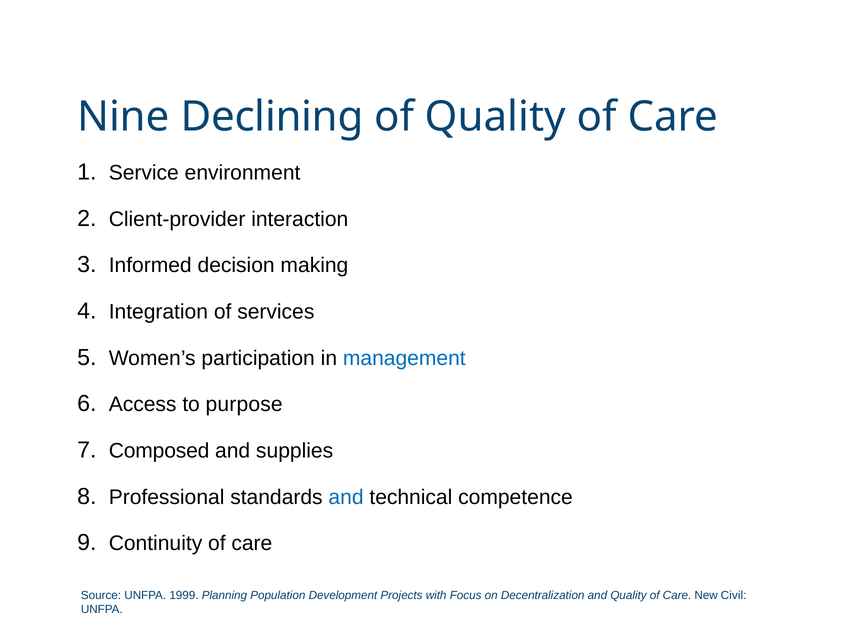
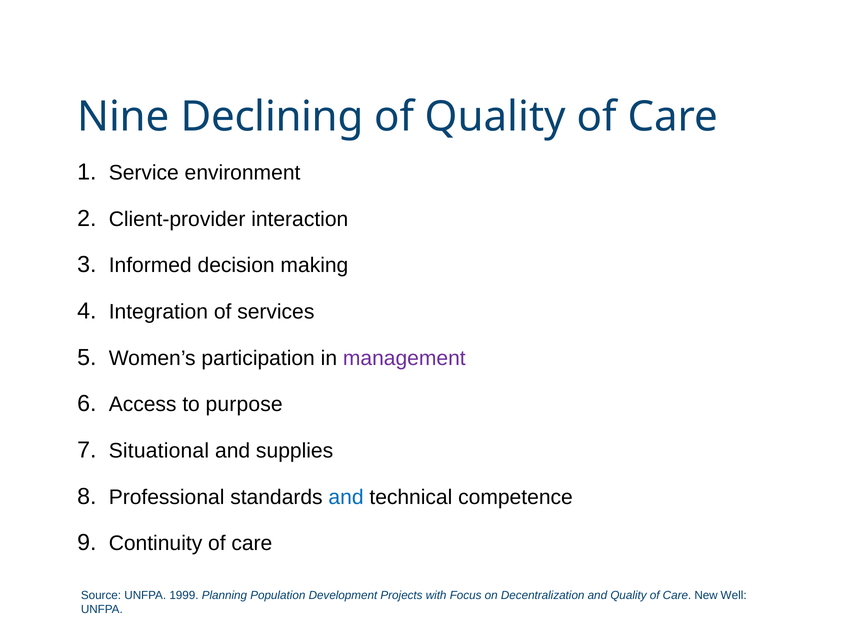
management colour: blue -> purple
Composed: Composed -> Situational
Civil: Civil -> Well
